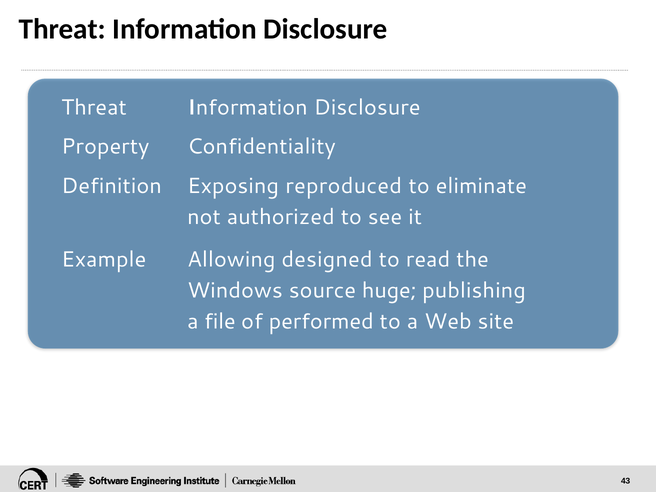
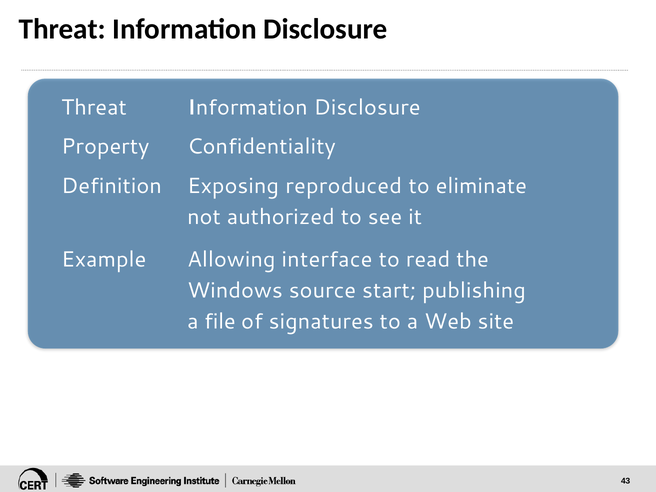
designed: designed -> interface
huge: huge -> start
performed: performed -> signatures
